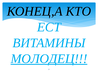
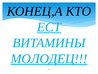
ЕСТ underline: none -> present
